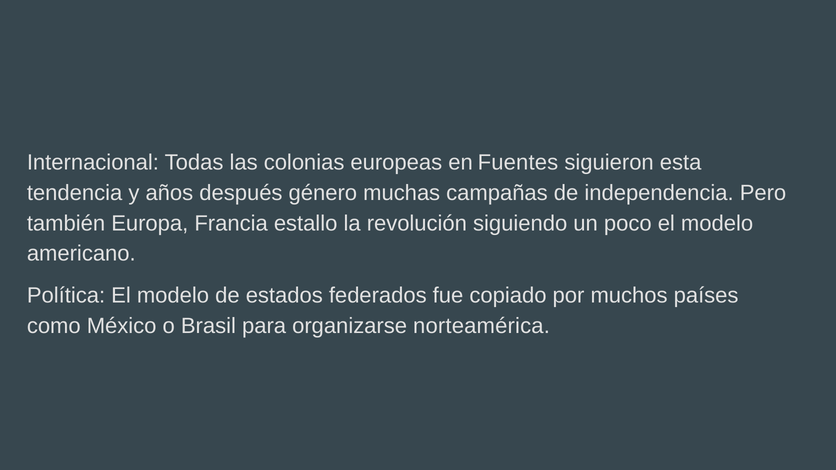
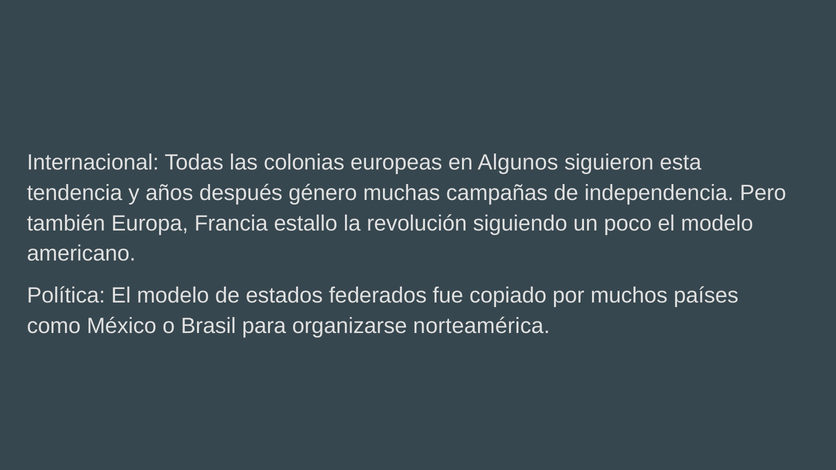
Fuentes: Fuentes -> Algunos
